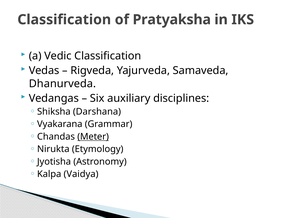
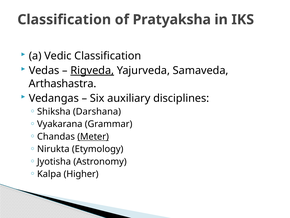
Rigveda underline: none -> present
Dhanurveda: Dhanurveda -> Arthashastra
Vaidya: Vaidya -> Higher
